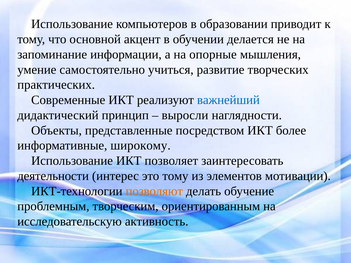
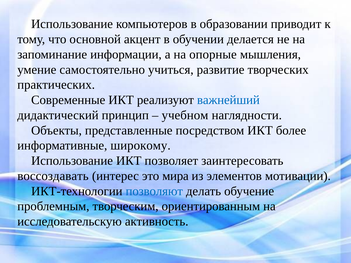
выросли: выросли -> учебном
деятельности: деятельности -> воссоздавать
это тому: тому -> мира
позволяют colour: orange -> blue
